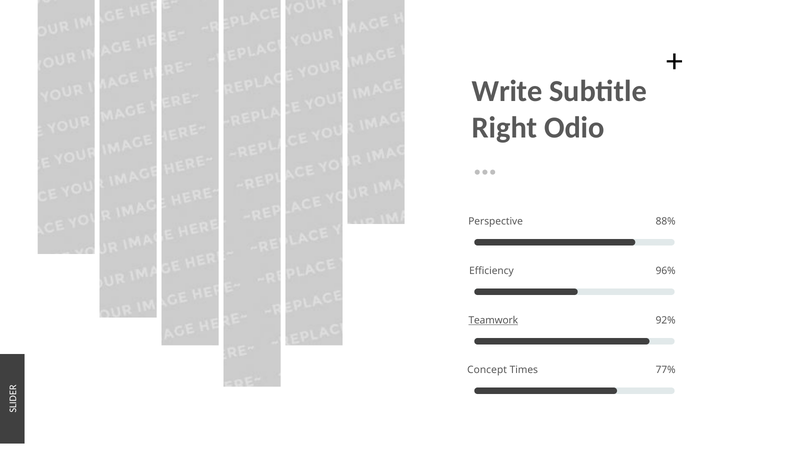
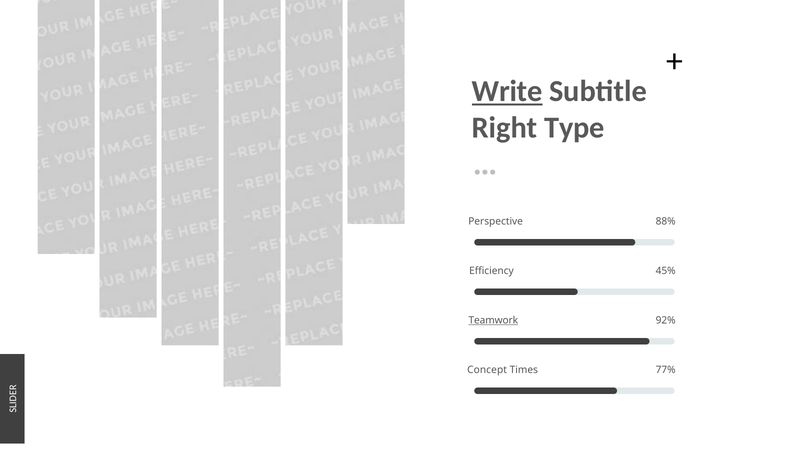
Write underline: none -> present
Odio: Odio -> Type
96%: 96% -> 45%
